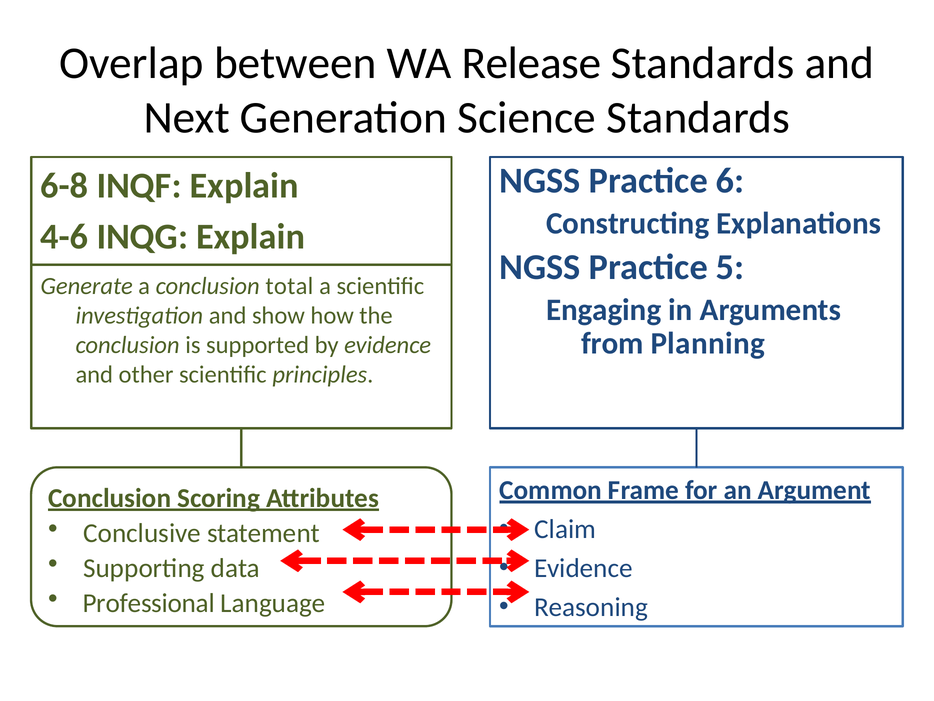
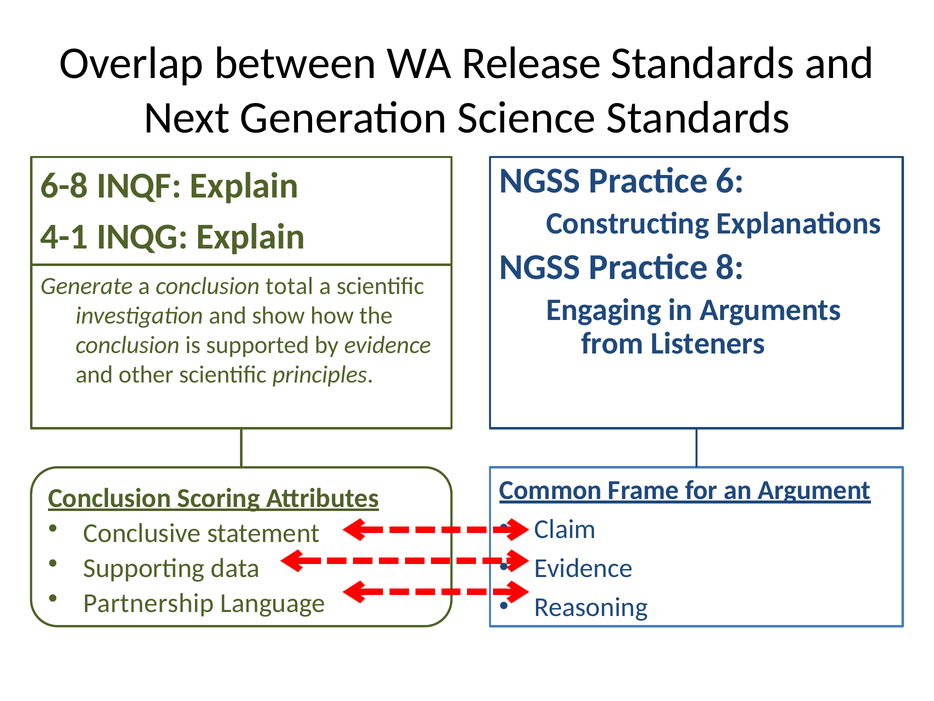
4-6: 4-6 -> 4-1
5: 5 -> 8
Planning: Planning -> Listeners
Professional: Professional -> Partnership
